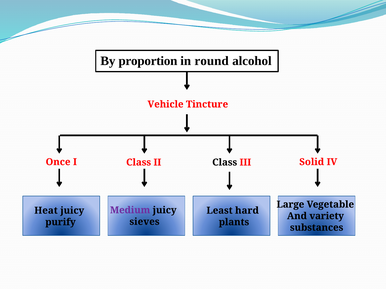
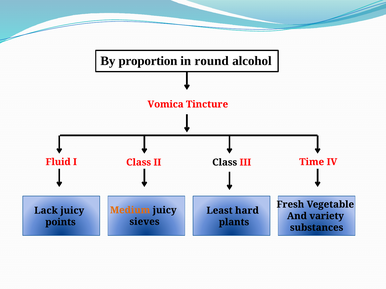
Vehicle: Vehicle -> Vomica
Once: Once -> Fluid
Solid: Solid -> Time
Large: Large -> Fresh
Medium colour: purple -> orange
Heat: Heat -> Lack
purify: purify -> points
